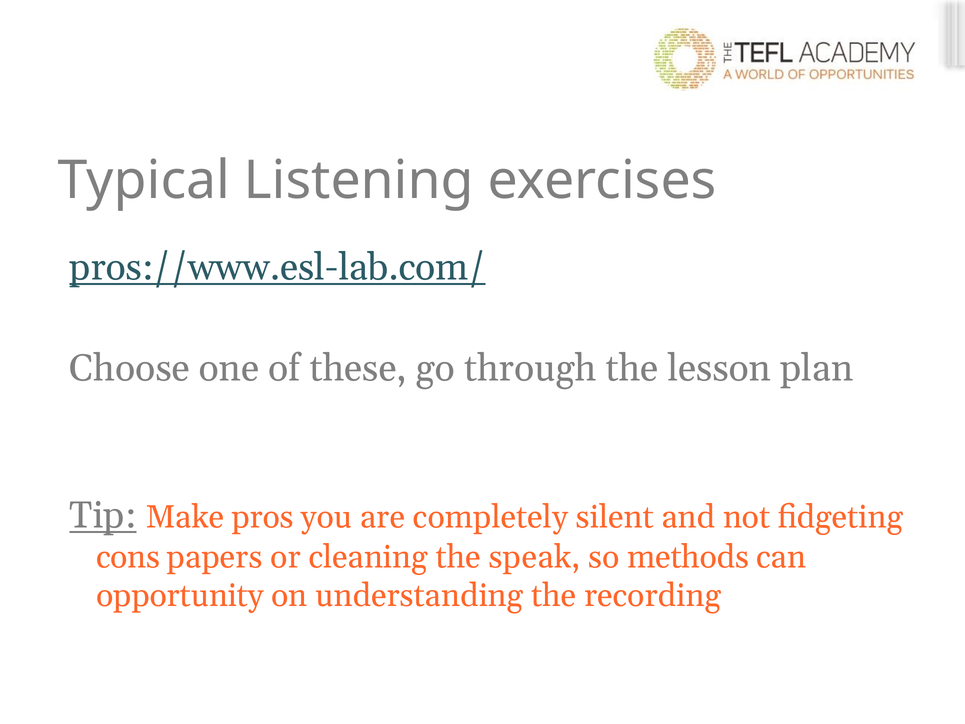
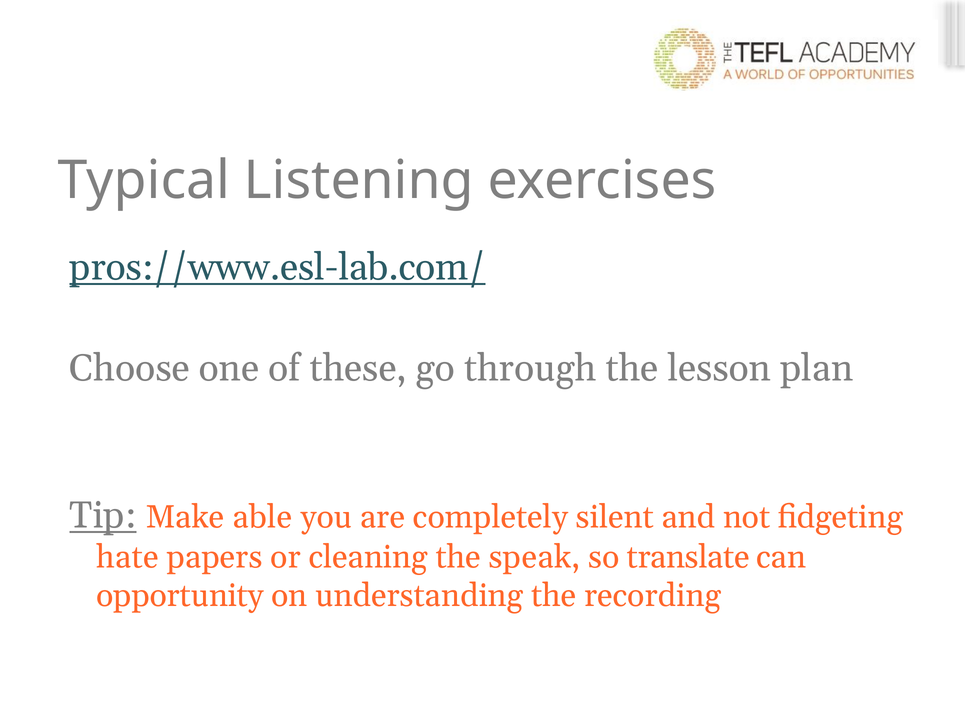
pros: pros -> able
cons: cons -> hate
methods: methods -> translate
